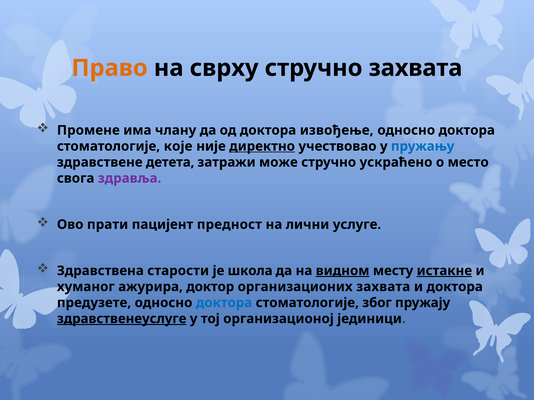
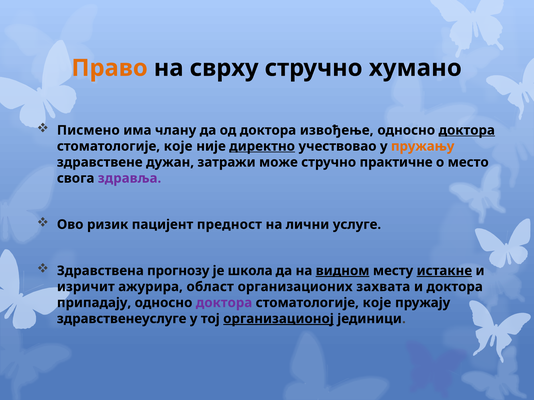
стручно захвата: захвата -> хумано
Промене: Промене -> Писмено
доктора at (467, 130) underline: none -> present
пружању colour: blue -> orange
детета: детета -> дужан
ускраћено: ускраћено -> практичне
прати: прати -> ризик
старости: старости -> прогнозу
хуманог: хуманог -> изричит
доктор: доктор -> област
предузете: предузете -> припадају
доктора at (224, 303) colour: blue -> purple
због at (377, 303): због -> које
здравственеуслуге underline: present -> none
организационој underline: none -> present
